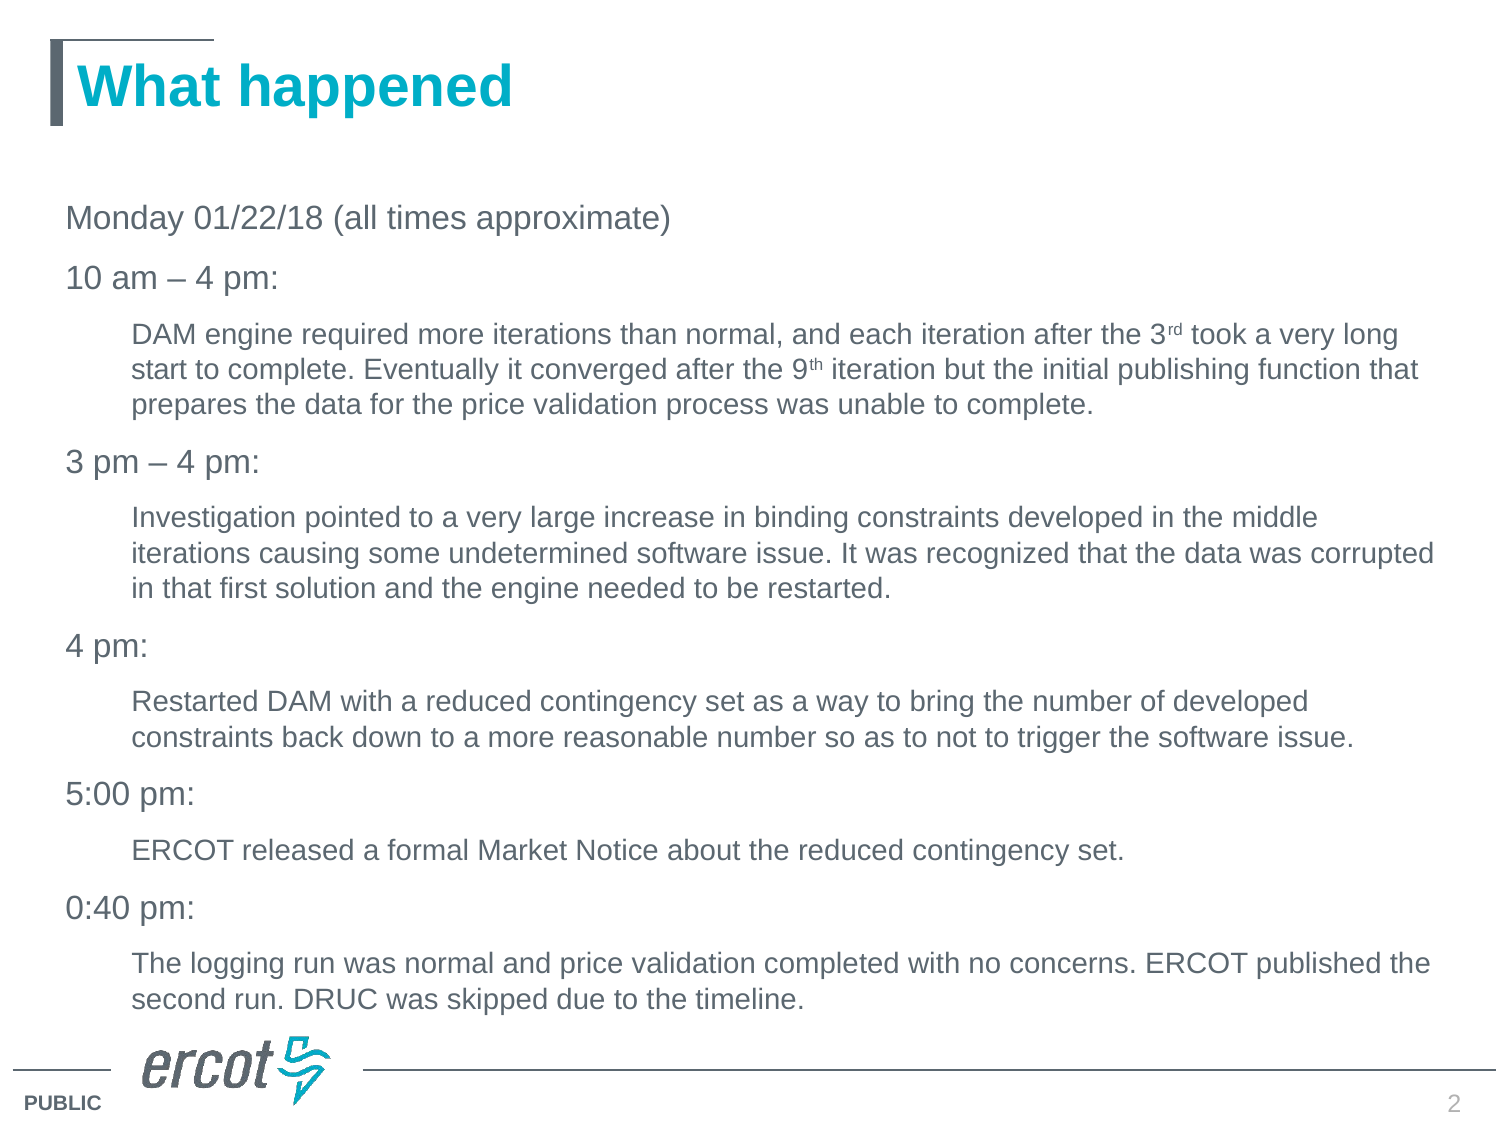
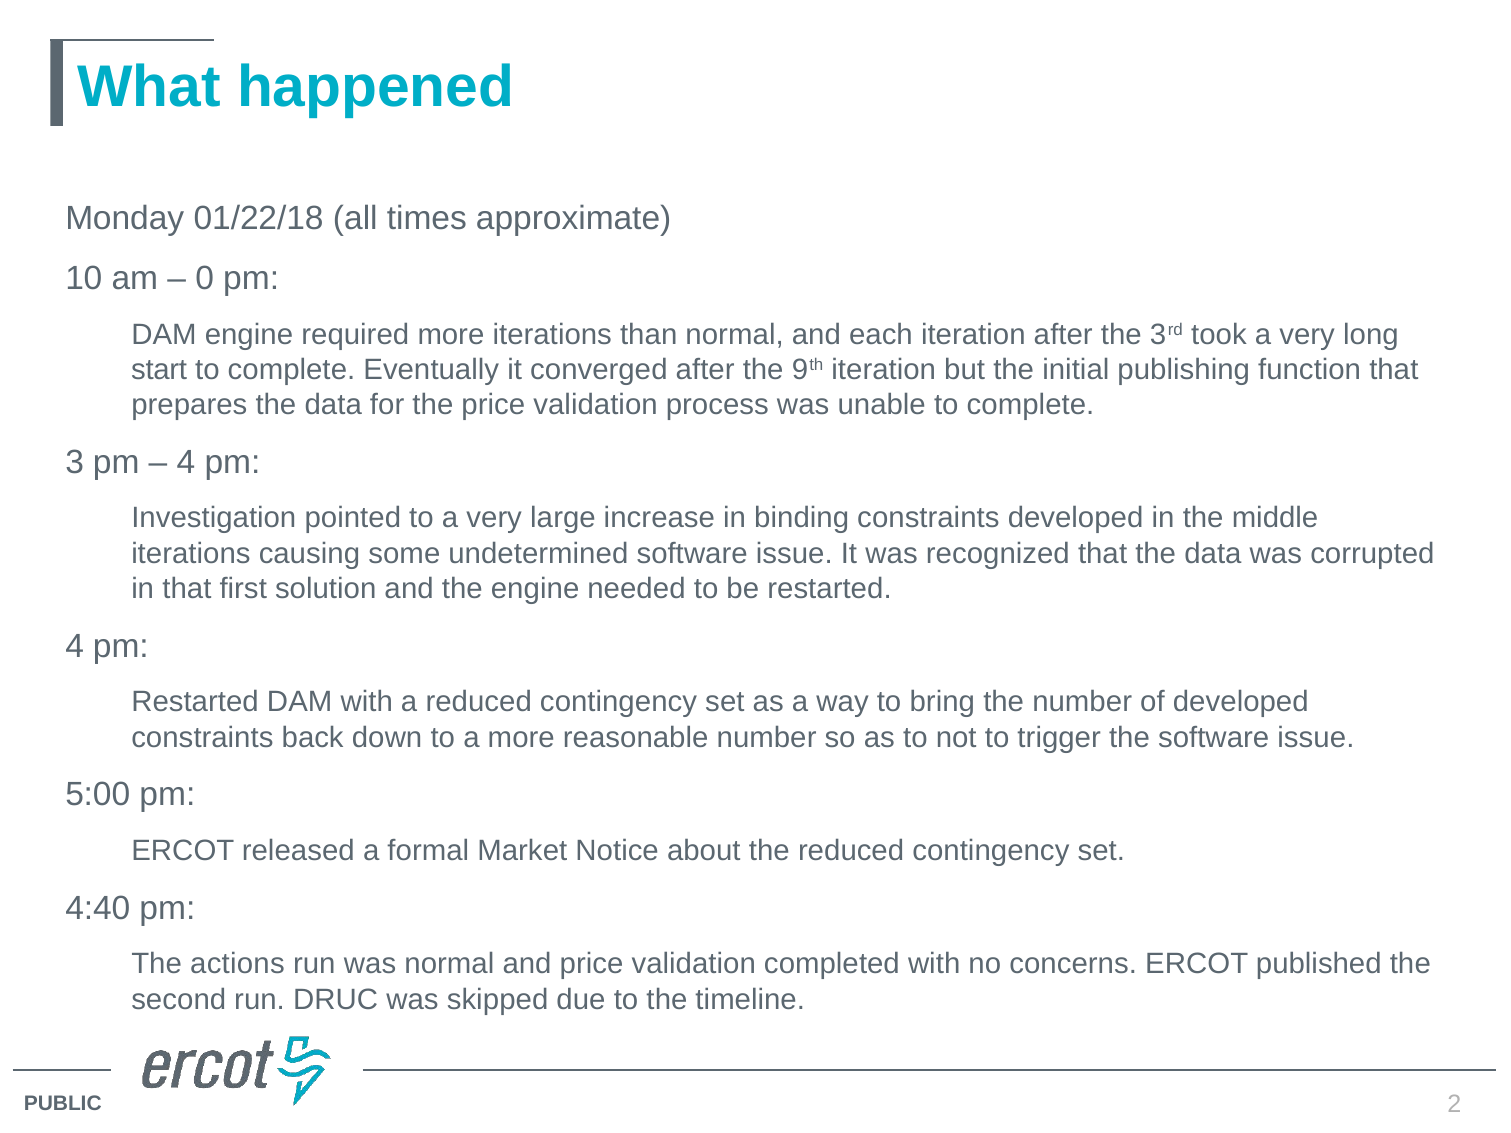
4 at (205, 278): 4 -> 0
0:40: 0:40 -> 4:40
logging: logging -> actions
